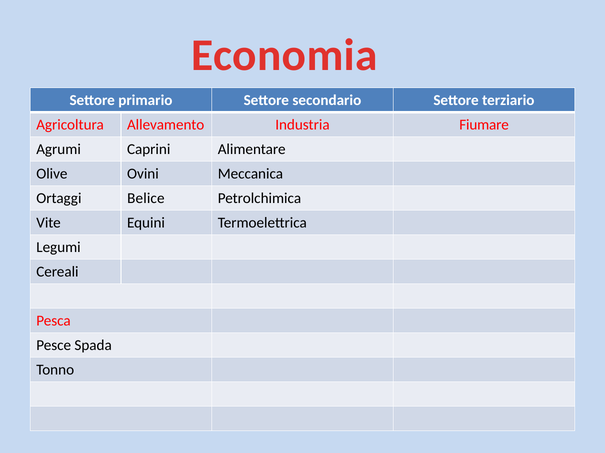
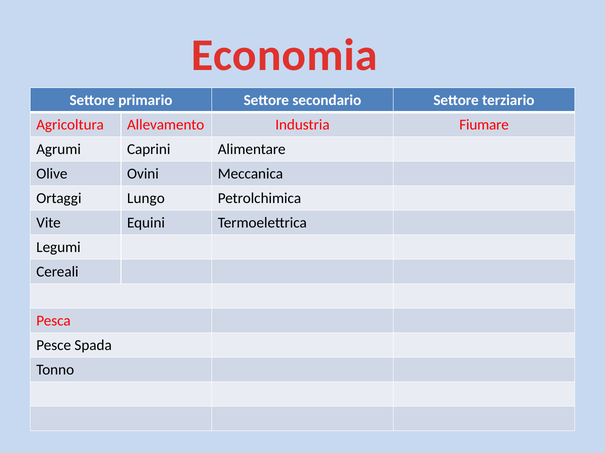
Belice: Belice -> Lungo
